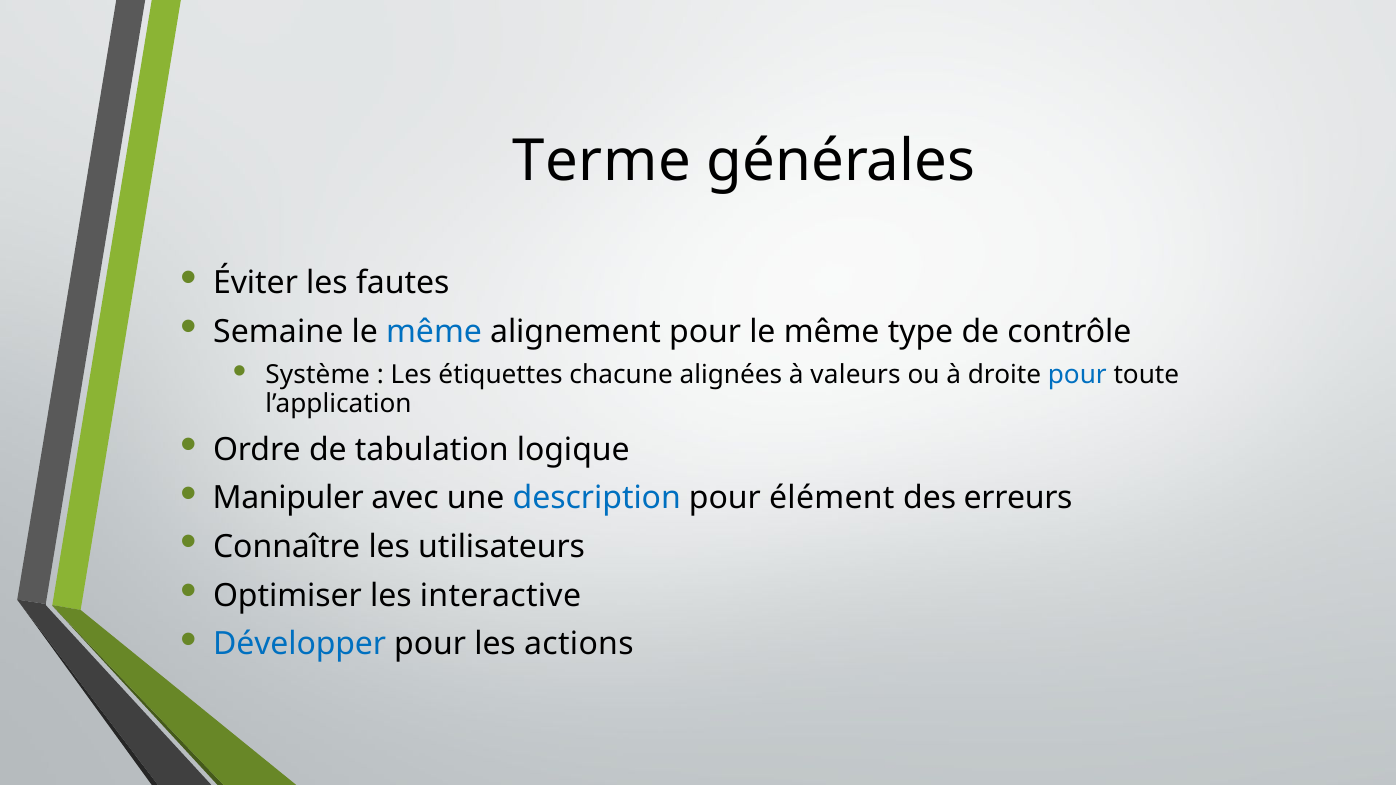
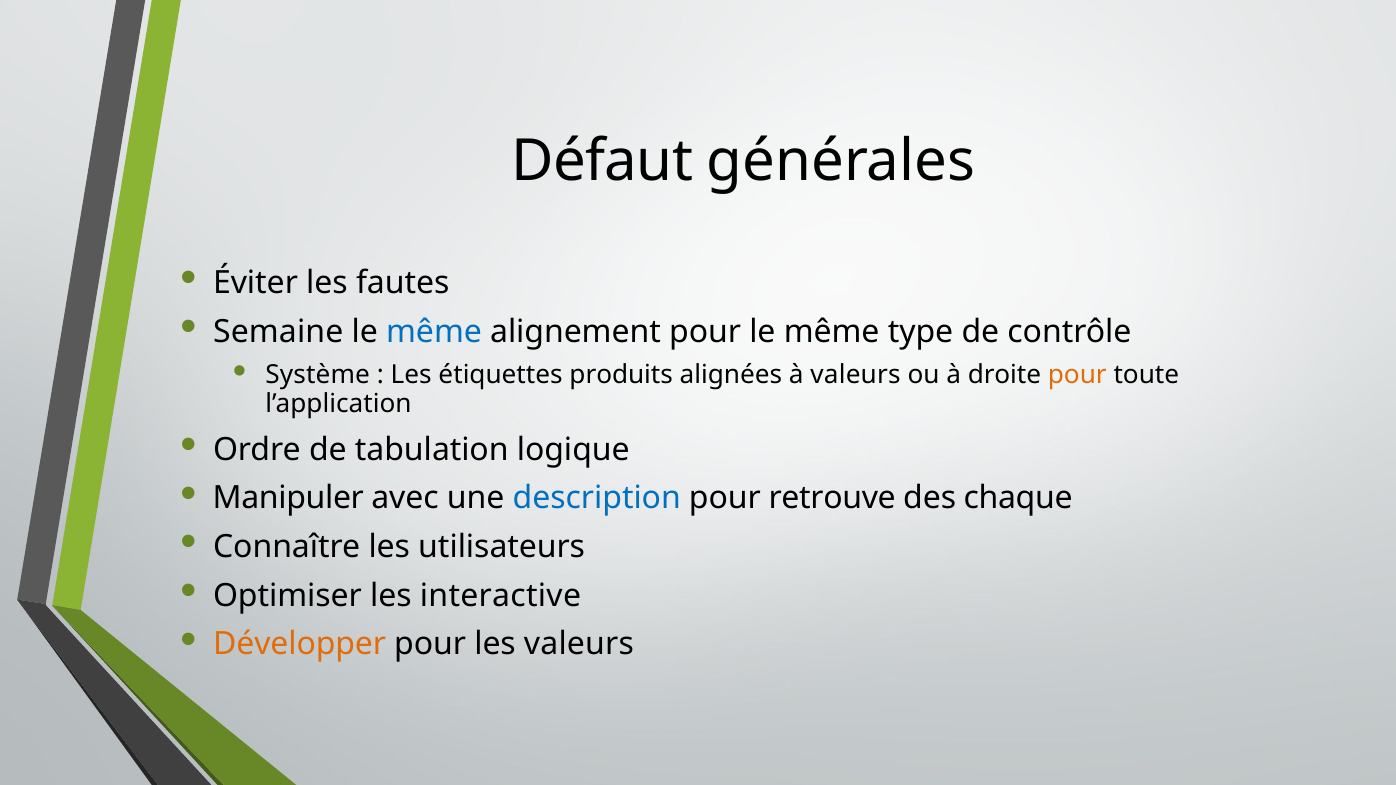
Terme: Terme -> Défaut
chacune: chacune -> produits
pour at (1077, 375) colour: blue -> orange
élément: élément -> retrouve
erreurs: erreurs -> chaque
Développer colour: blue -> orange
les actions: actions -> valeurs
